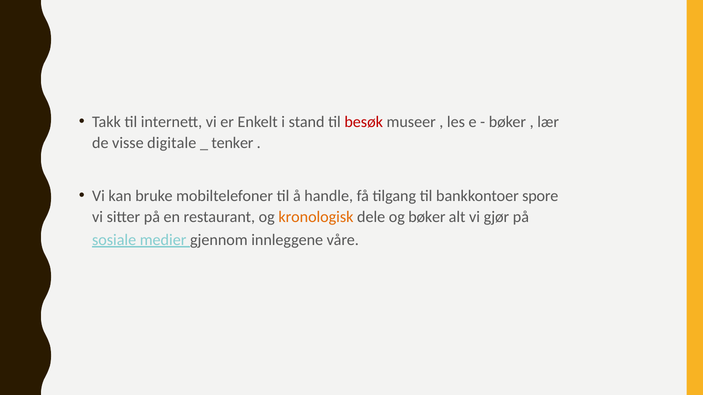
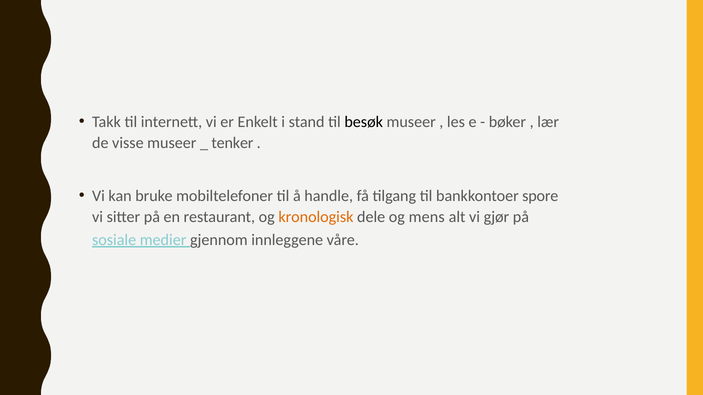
besøk colour: red -> black
visse digitale: digitale -> museer
og bøker: bøker -> mens
